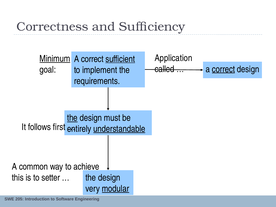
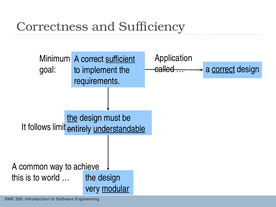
Minimum underline: present -> none
first: first -> limit
setter: setter -> world
